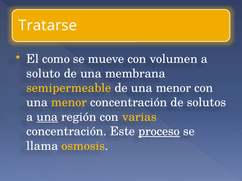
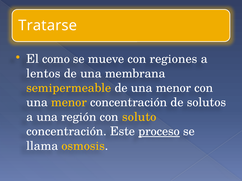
volumen: volumen -> regiones
soluto: soluto -> lentos
una at (47, 117) underline: present -> none
varias: varias -> soluto
